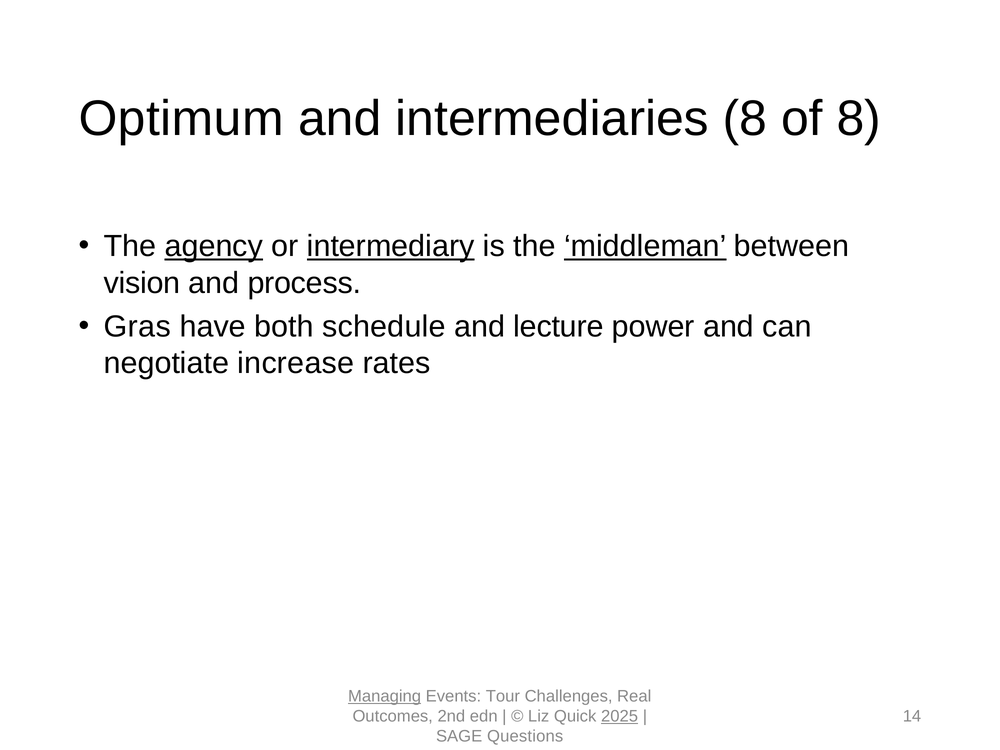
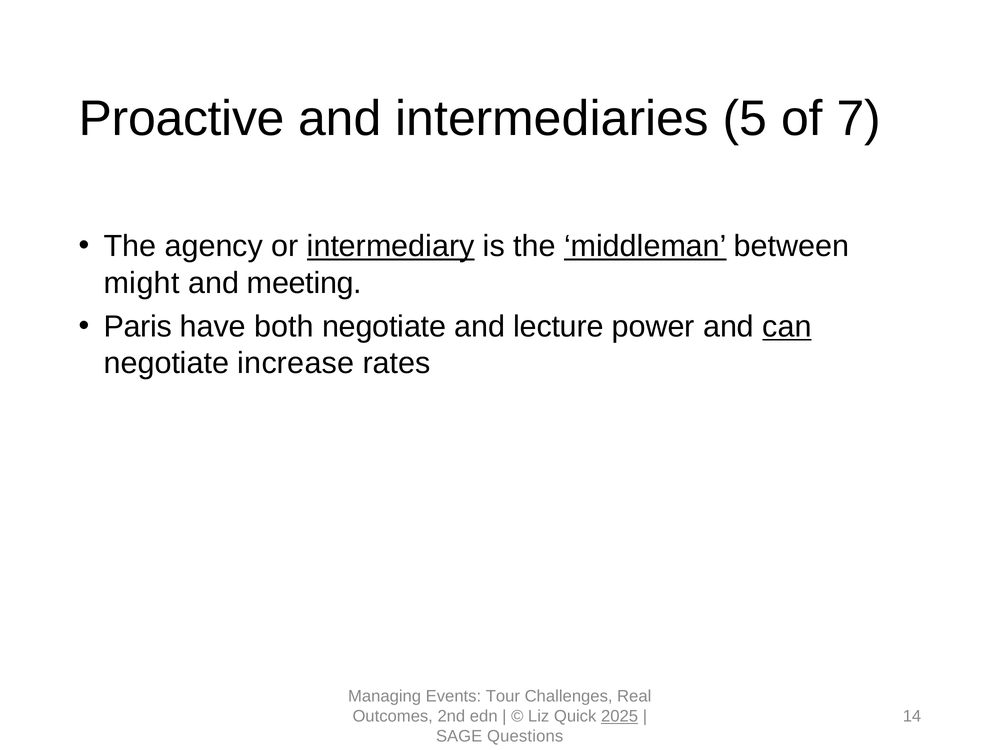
Optimum: Optimum -> Proactive
intermediaries 8: 8 -> 5
of 8: 8 -> 7
agency underline: present -> none
vision: vision -> might
process: process -> meeting
Gras: Gras -> Paris
both schedule: schedule -> negotiate
can underline: none -> present
Managing underline: present -> none
